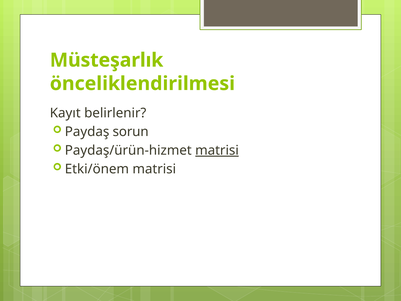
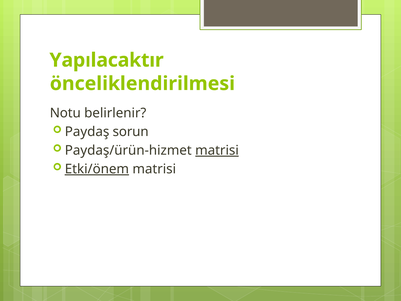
Müsteşarlık: Müsteşarlık -> Yapılacaktır
Kayıt: Kayıt -> Notu
Etki/önem underline: none -> present
